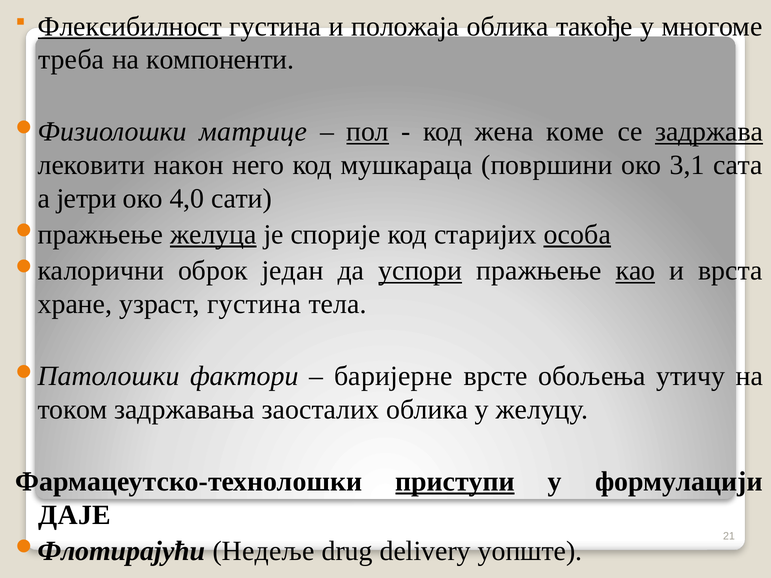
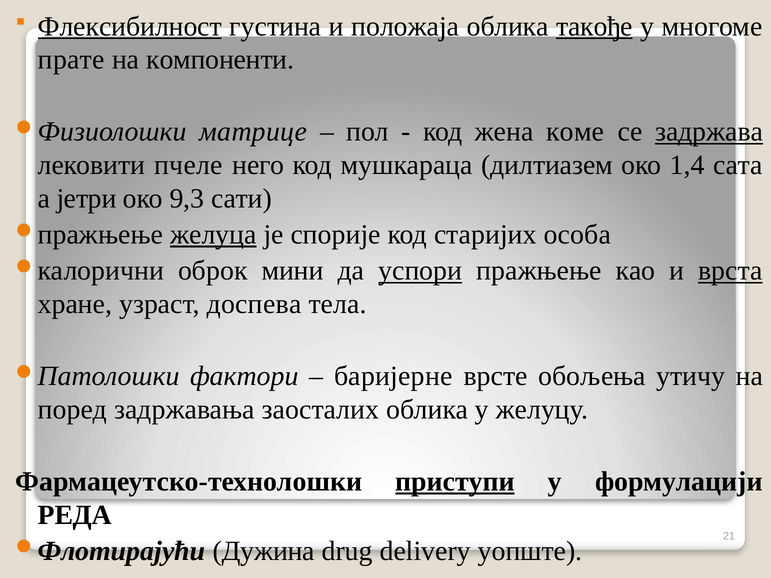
такође underline: none -> present
треба: треба -> прате
пол underline: present -> none
након: након -> пчеле
површини: површини -> дилтиазем
3,1: 3,1 -> 1,4
4,0: 4,0 -> 9,3
особа underline: present -> none
један: један -> мини
као underline: present -> none
врста underline: none -> present
узраст густина: густина -> доспева
током: током -> поред
ДАЈЕ: ДАЈЕ -> РЕДА
Недеље: Недеље -> Дужина
